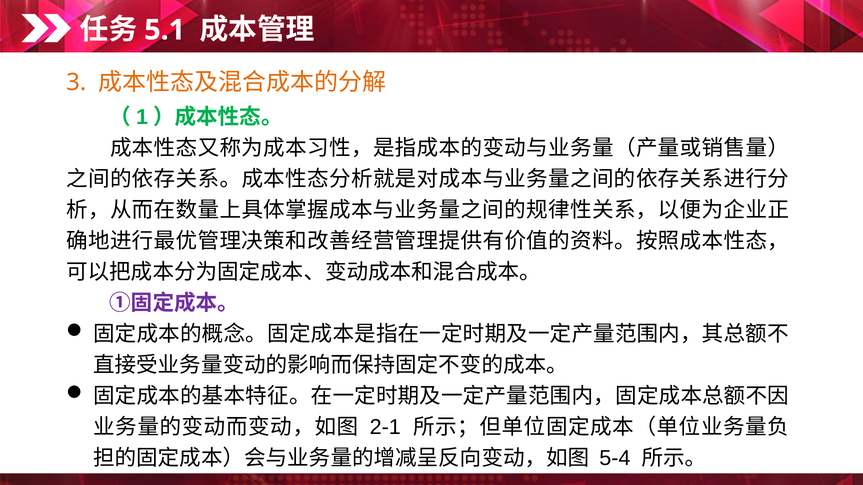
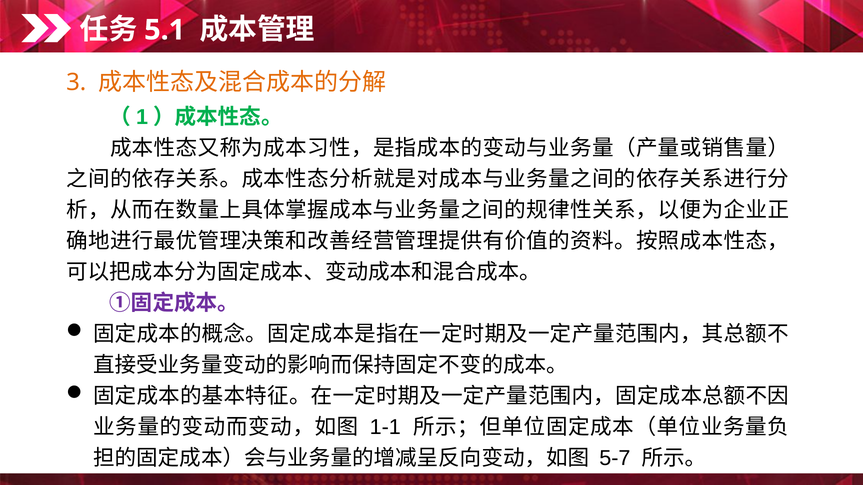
2-1: 2-1 -> 1-1
5-4: 5-4 -> 5-7
